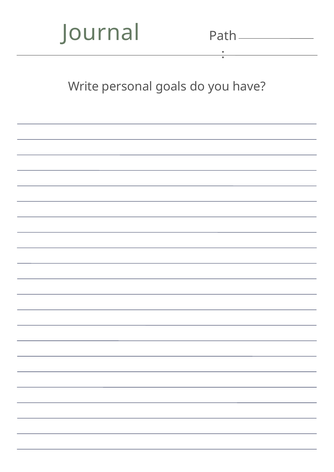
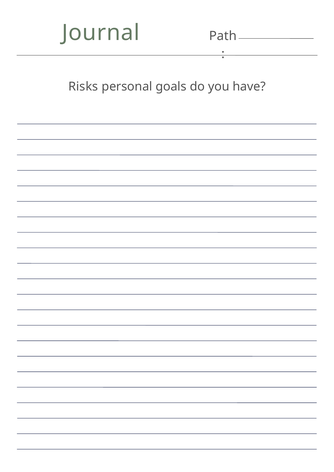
Write: Write -> Risks
